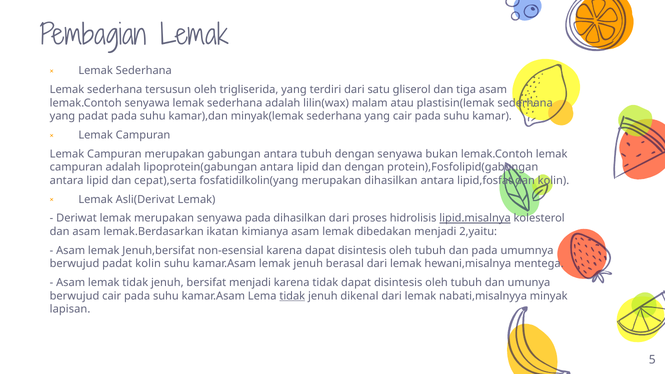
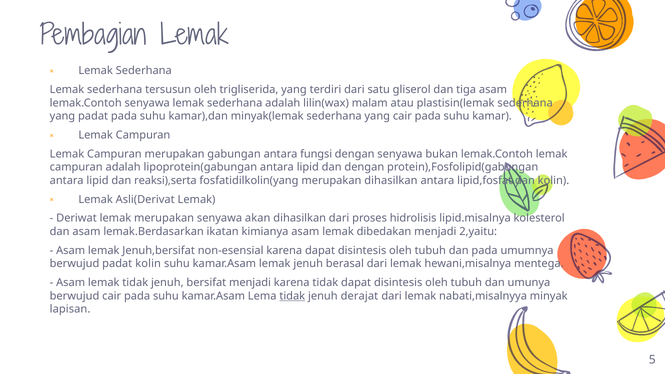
antara tubuh: tubuh -> fungsi
cepat),serta: cepat),serta -> reaksi),serta
senyawa pada: pada -> akan
lipid.misalnya underline: present -> none
dikenal: dikenal -> derajat
